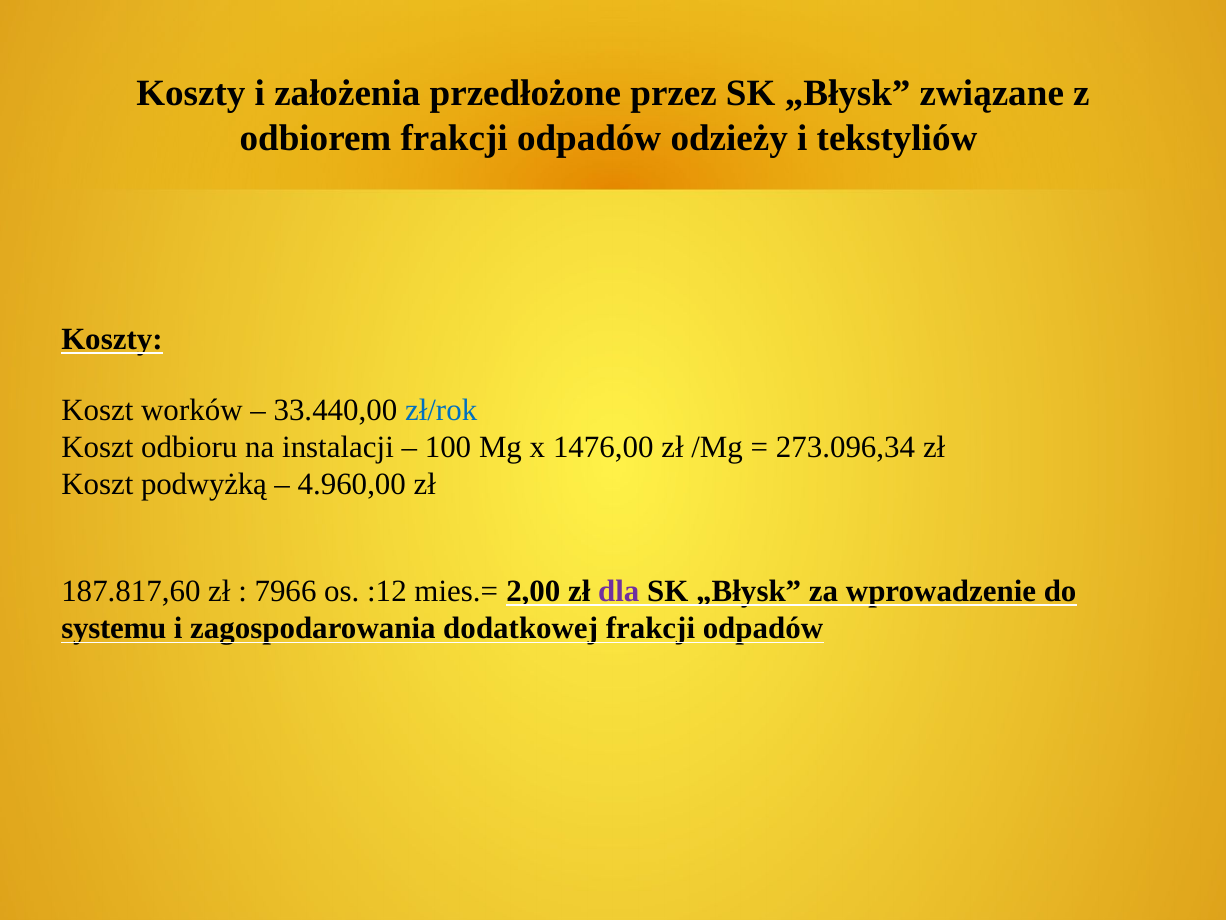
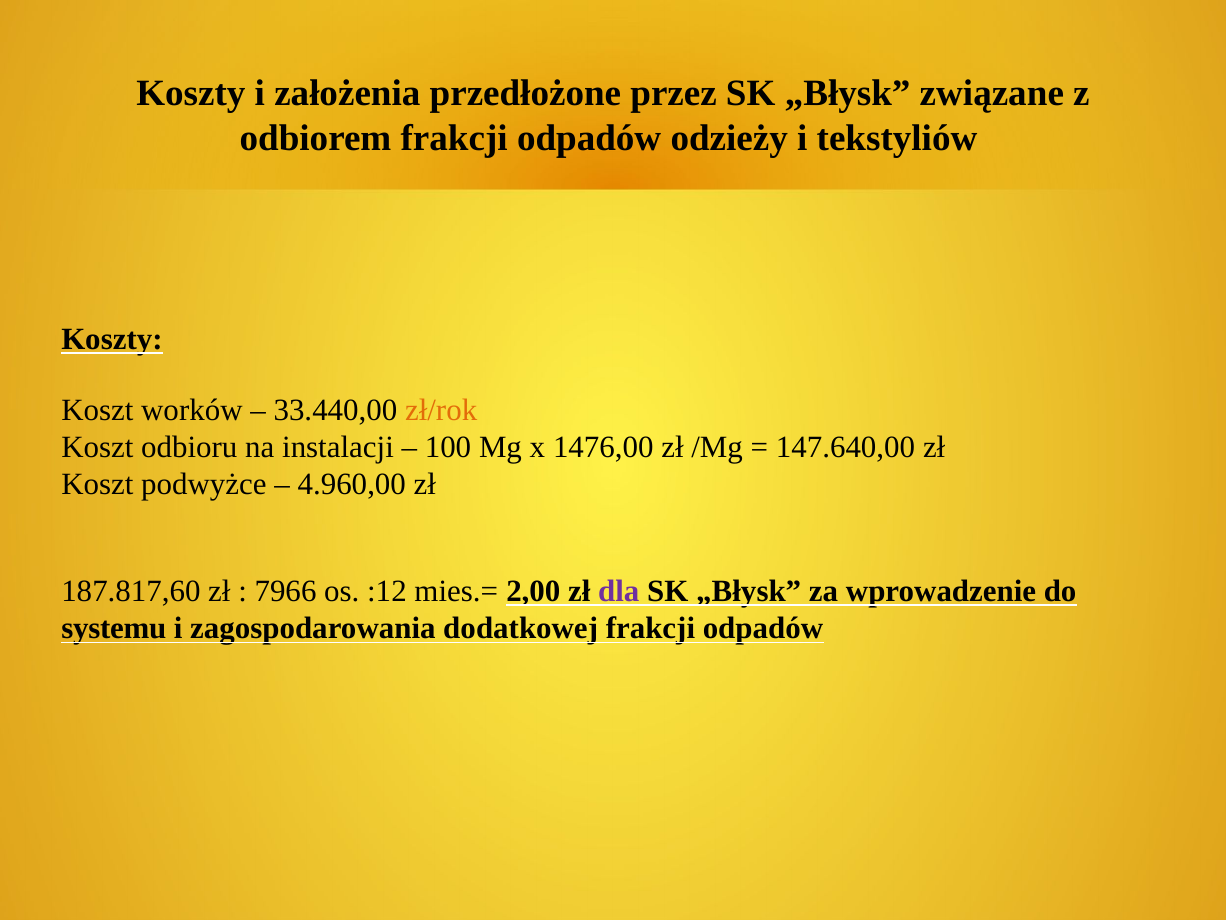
zł/rok colour: blue -> orange
273.096,34: 273.096,34 -> 147.640,00
podwyżką: podwyżką -> podwyżce
